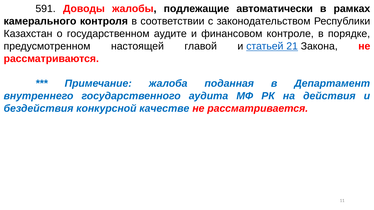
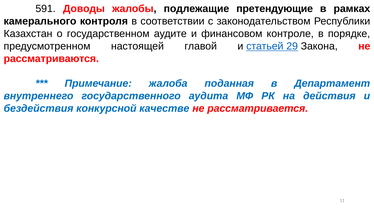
автоматически: автоматически -> претендующие
21: 21 -> 29
